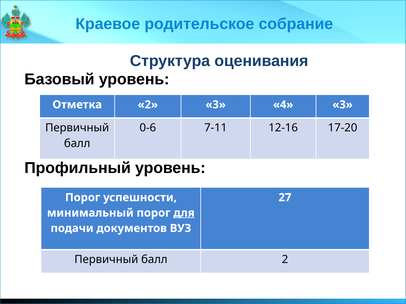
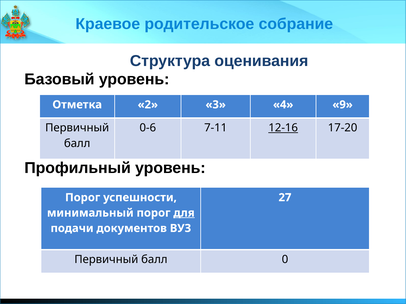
4 3: 3 -> 9
12-16 underline: none -> present
балл 2: 2 -> 0
